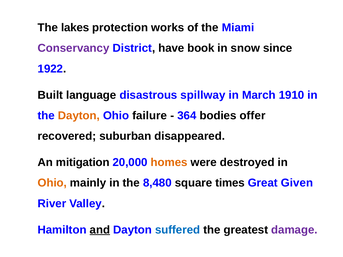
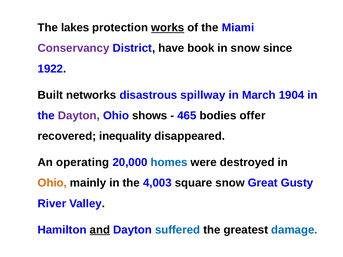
works underline: none -> present
language: language -> networks
1910: 1910 -> 1904
Dayton at (79, 116) colour: orange -> purple
failure: failure -> shows
364: 364 -> 465
suburban: suburban -> inequality
mitigation: mitigation -> operating
homes colour: orange -> blue
8,480: 8,480 -> 4,003
square times: times -> snow
Given: Given -> Gusty
damage colour: purple -> blue
